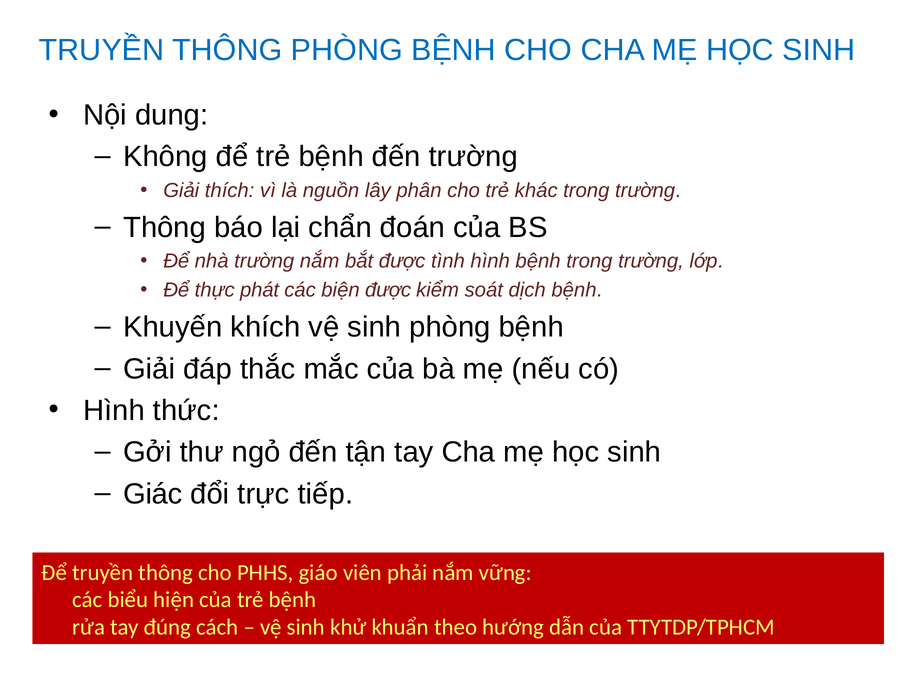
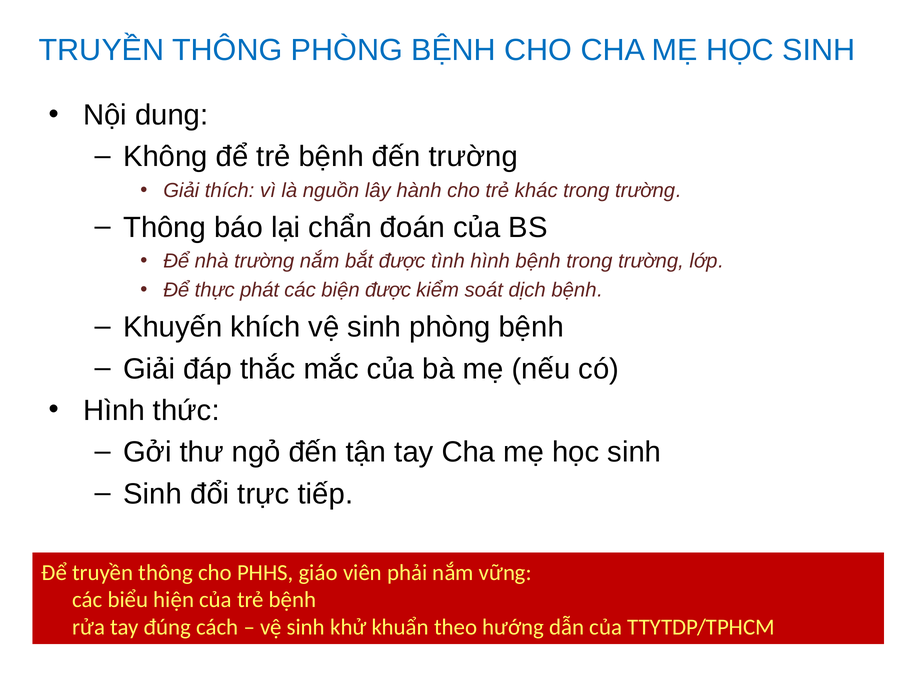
phân: phân -> hành
Giác at (153, 494): Giác -> Sinh
